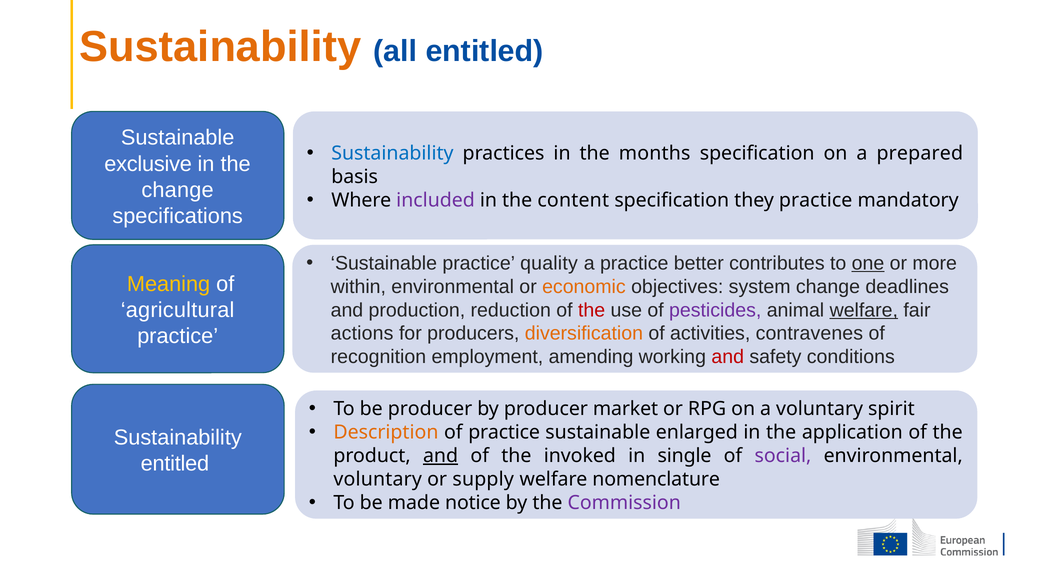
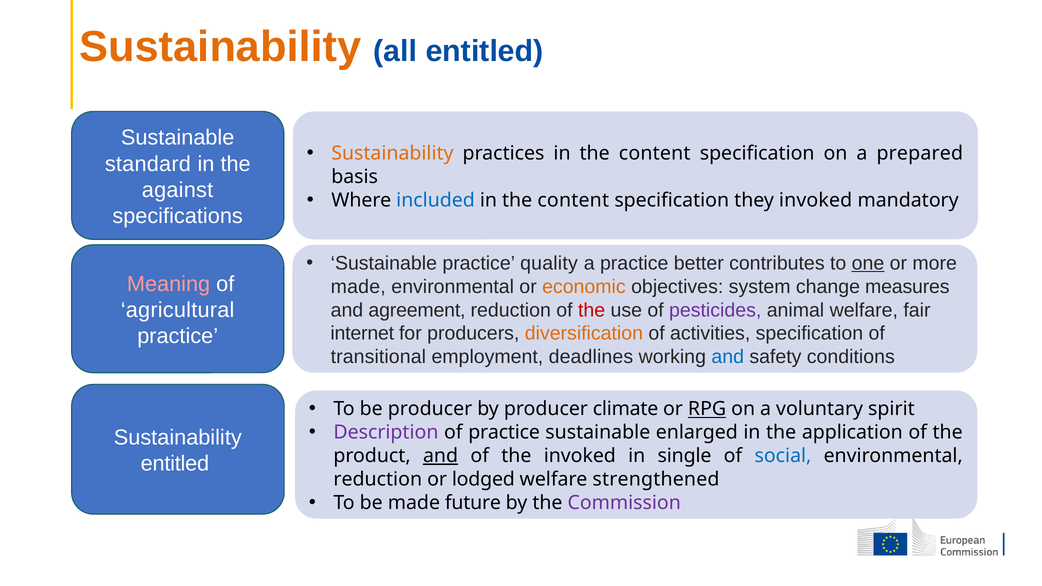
Sustainability at (392, 153) colour: blue -> orange
practices in the months: months -> content
exclusive: exclusive -> standard
change at (178, 190): change -> against
included colour: purple -> blue
they practice: practice -> invoked
Meaning colour: yellow -> pink
within at (358, 287): within -> made
deadlines: deadlines -> measures
production: production -> agreement
welfare at (864, 310) underline: present -> none
actions: actions -> internet
activities contravenes: contravenes -> specification
recognition: recognition -> transitional
amending: amending -> deadlines
and at (728, 357) colour: red -> blue
market: market -> climate
RPG underline: none -> present
Description colour: orange -> purple
social colour: purple -> blue
voluntary at (378, 479): voluntary -> reduction
supply: supply -> lodged
nomenclature: nomenclature -> strengthened
notice: notice -> future
